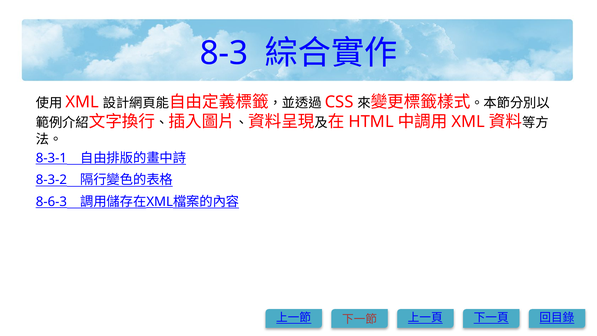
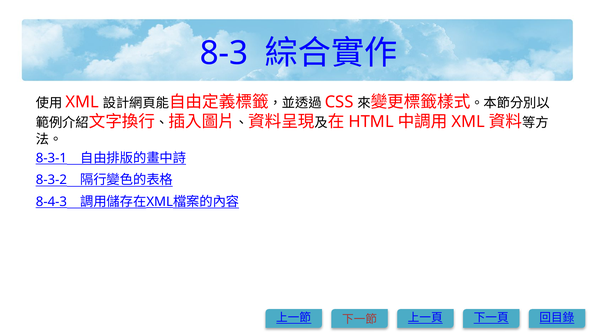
8-6-3: 8-6-3 -> 8-4-3
